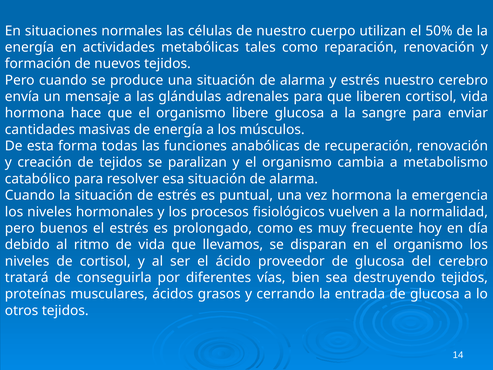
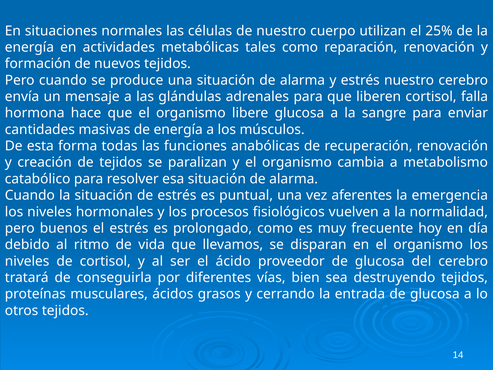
50%: 50% -> 25%
cortisol vida: vida -> falla
vez hormona: hormona -> aferentes
